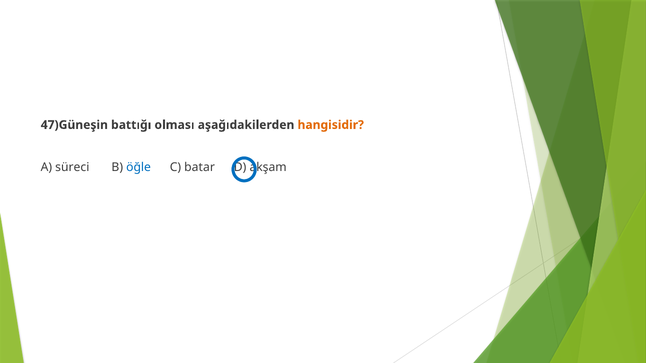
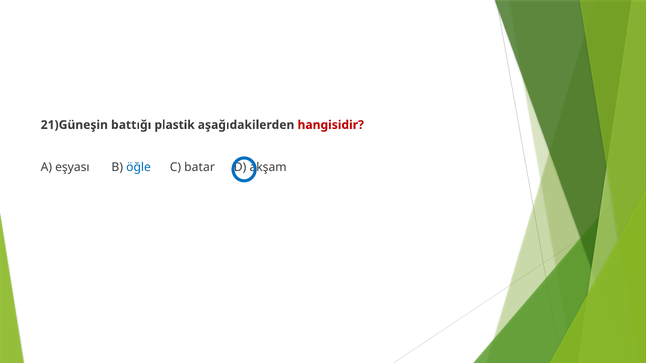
47)Güneşin: 47)Güneşin -> 21)Güneşin
olması: olması -> plastik
hangisidir colour: orange -> red
süreci: süreci -> eşyası
